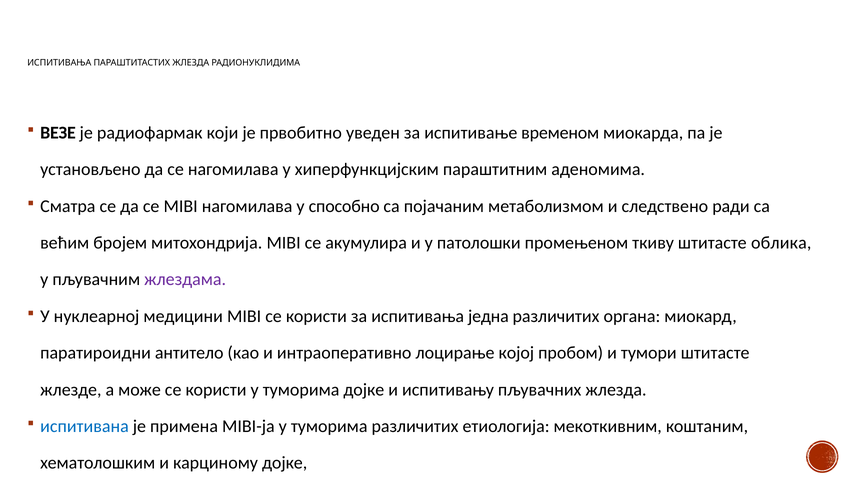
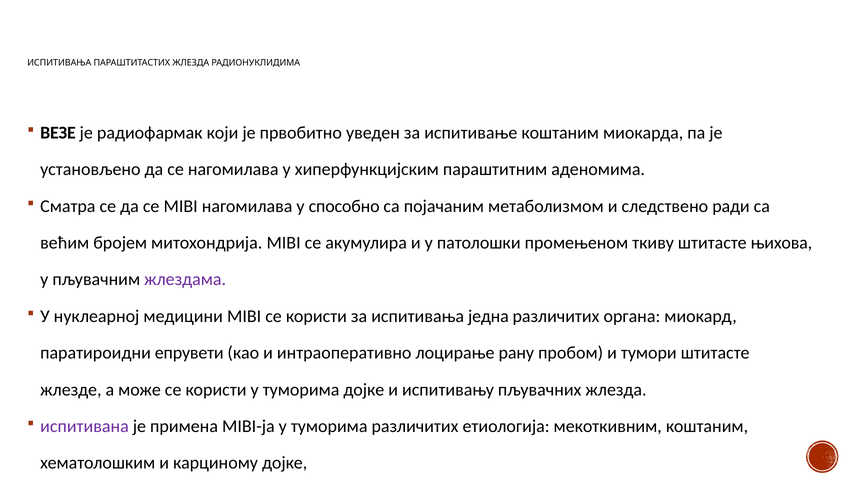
испитивање временом: временом -> коштаним
облика: облика -> њихова
антитело: антитело -> епрувети
којој: којој -> рану
испитивана colour: blue -> purple
